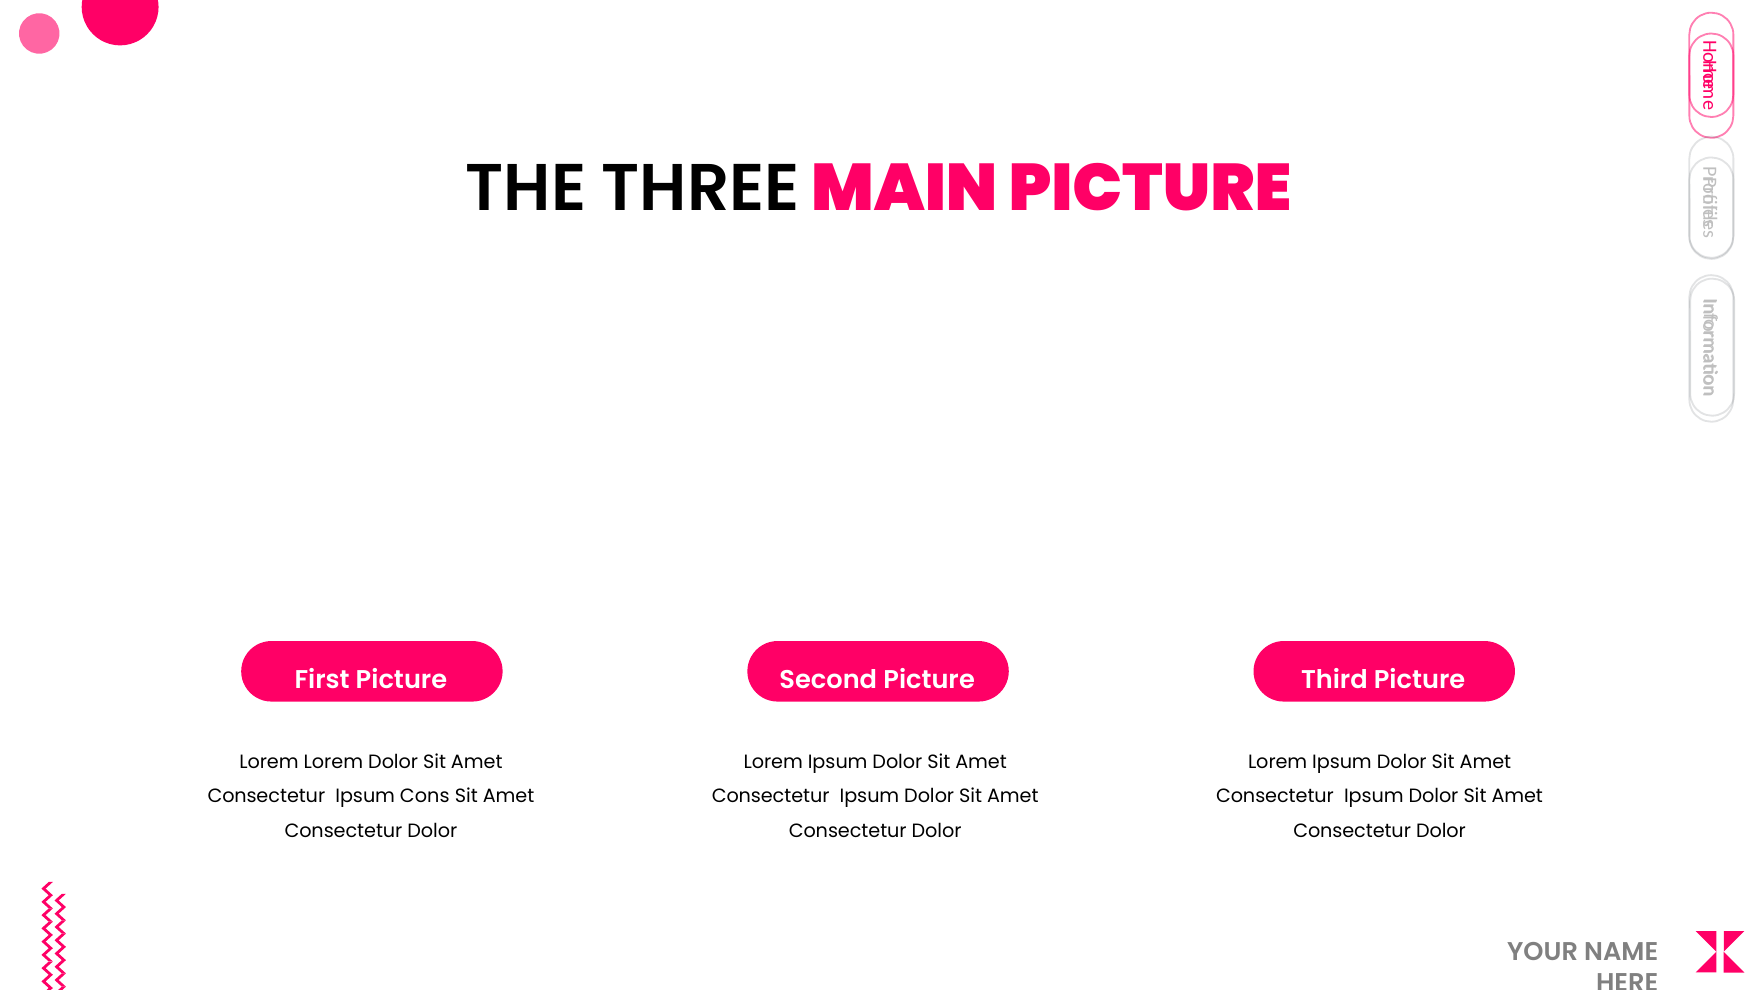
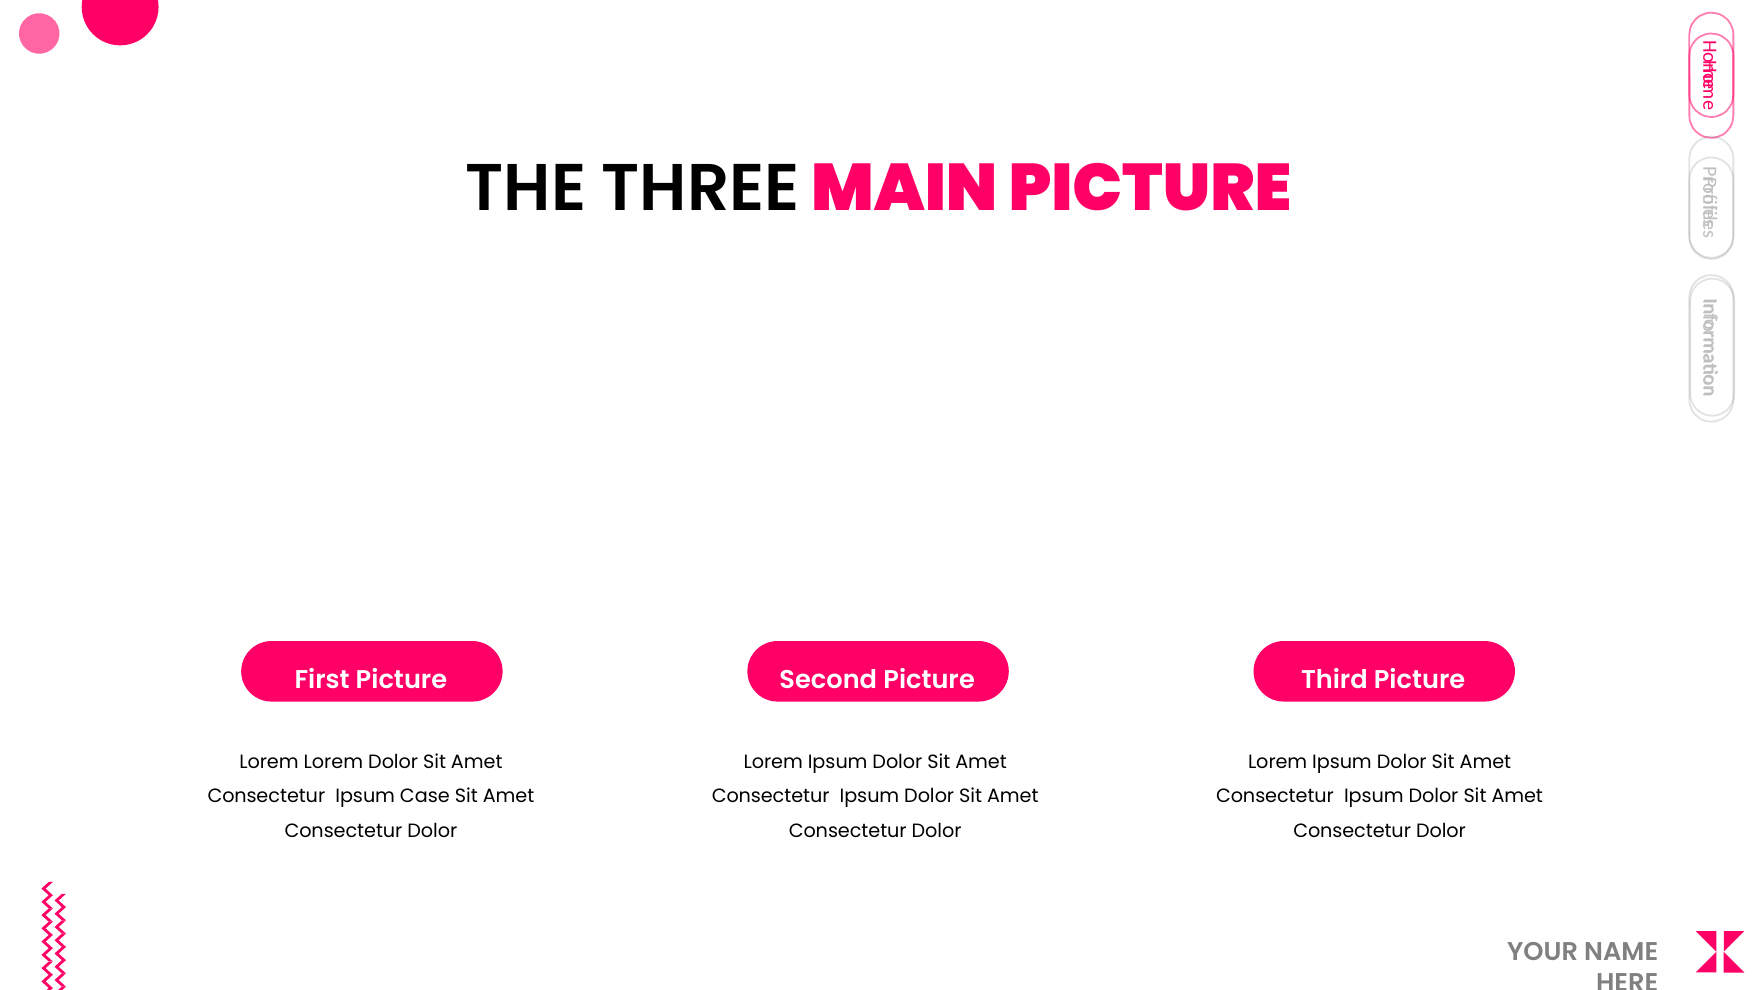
Cons: Cons -> Case
